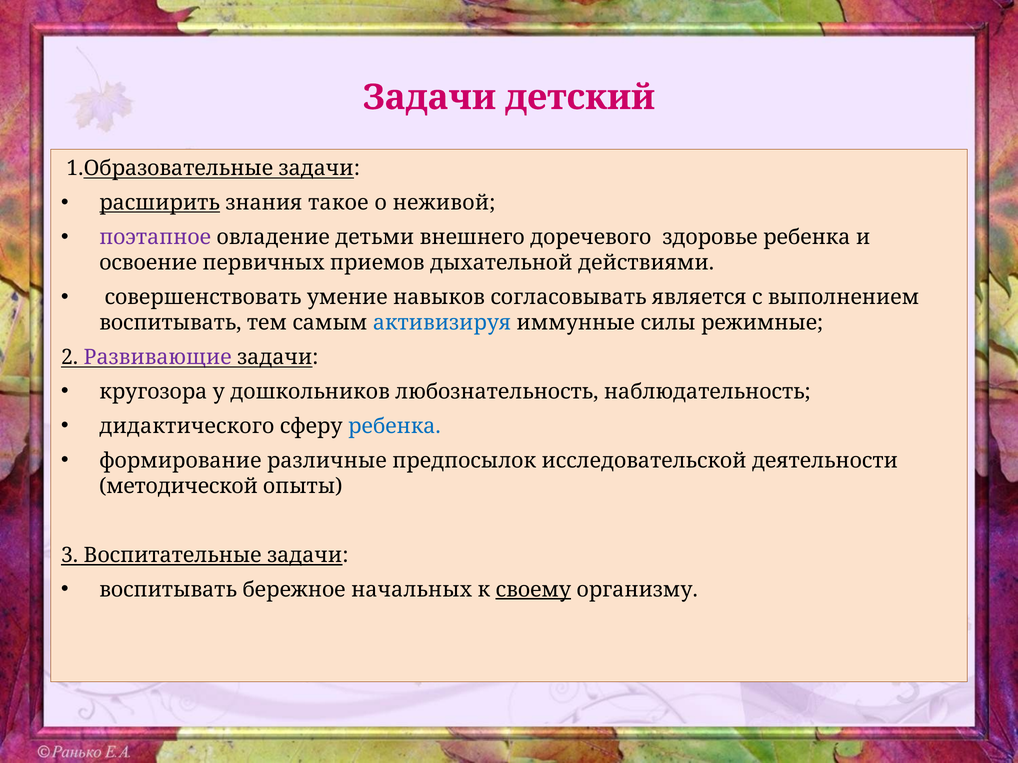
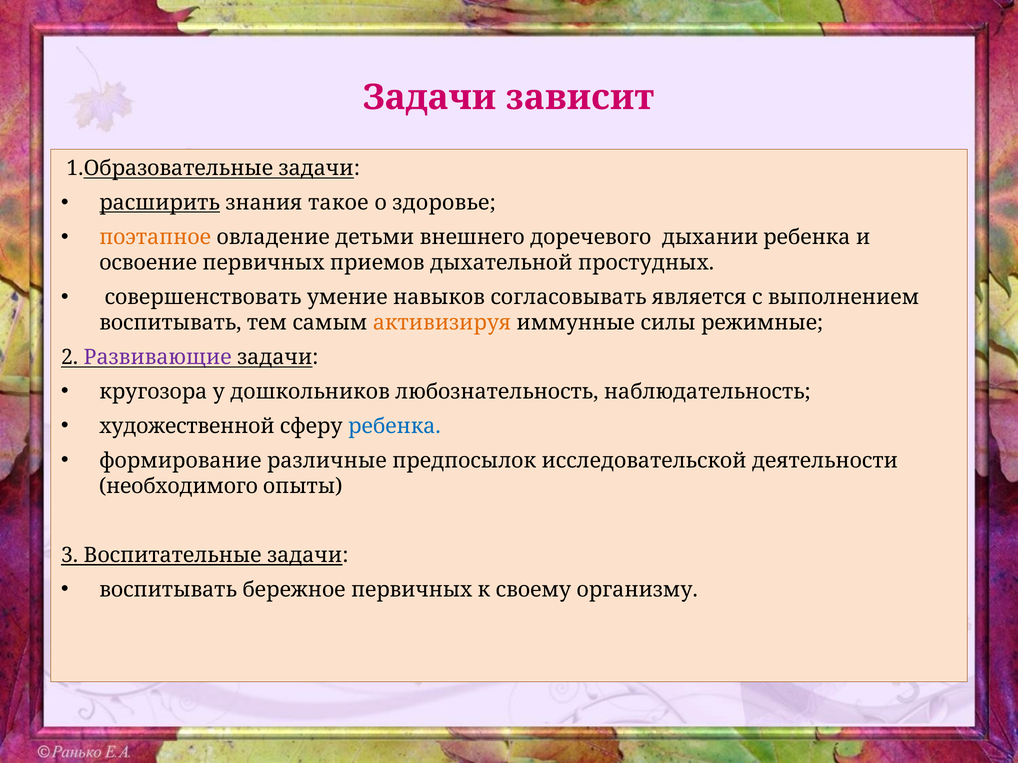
детский: детский -> зависит
неживой: неживой -> здоровье
поэтапное colour: purple -> orange
здоровье: здоровье -> дыхании
действиями: действиями -> простудных
активизируя colour: blue -> orange
дидактического: дидактического -> художественной
методической: методической -> необходимого
бережное начальных: начальных -> первичных
своему underline: present -> none
